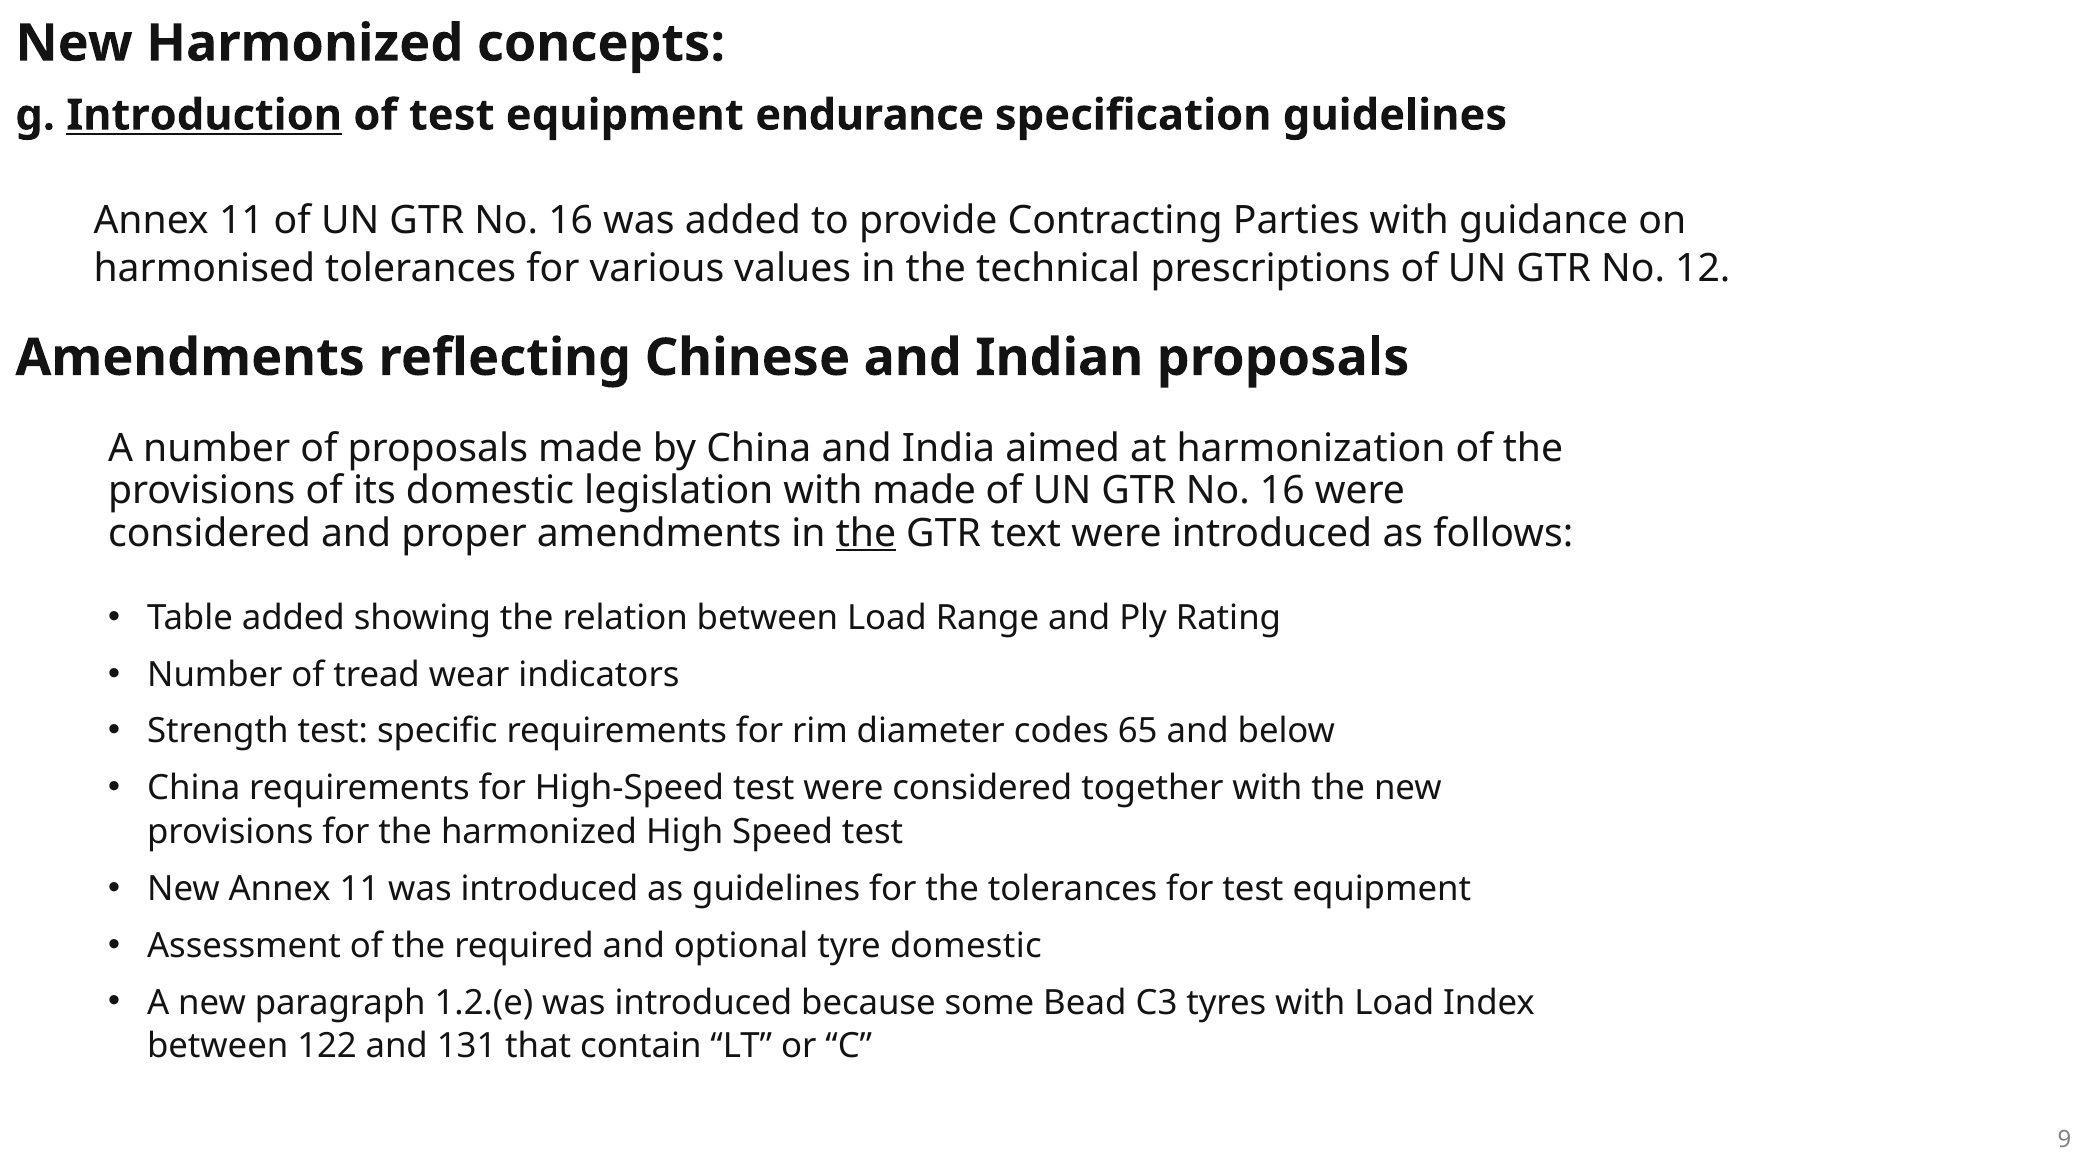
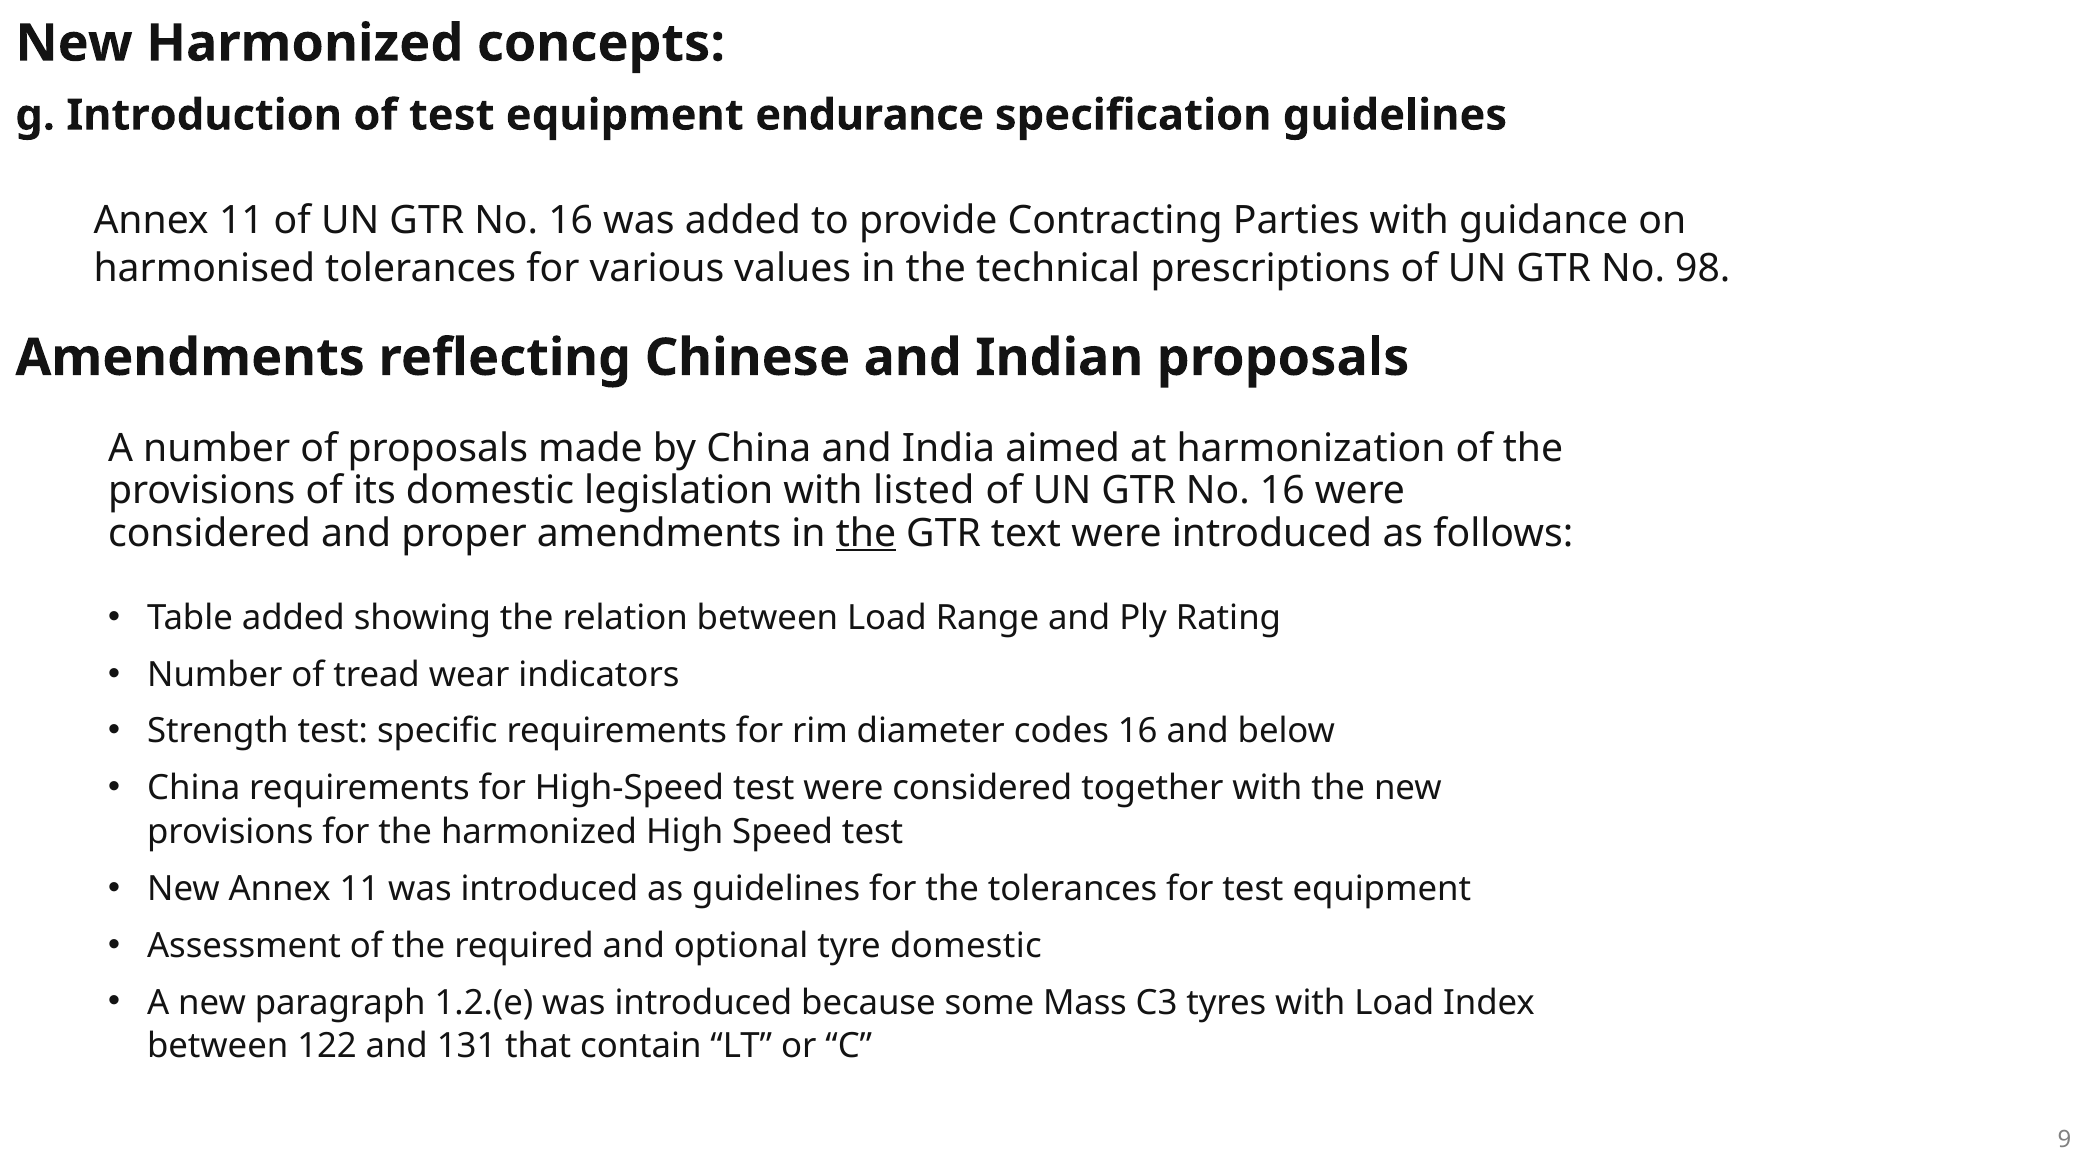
Introduction underline: present -> none
12: 12 -> 98
with made: made -> listed
codes 65: 65 -> 16
Bead: Bead -> Mass
